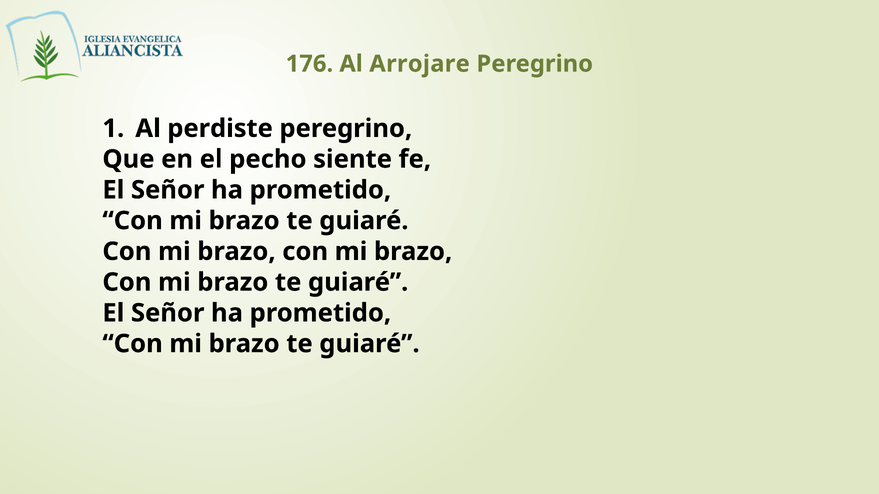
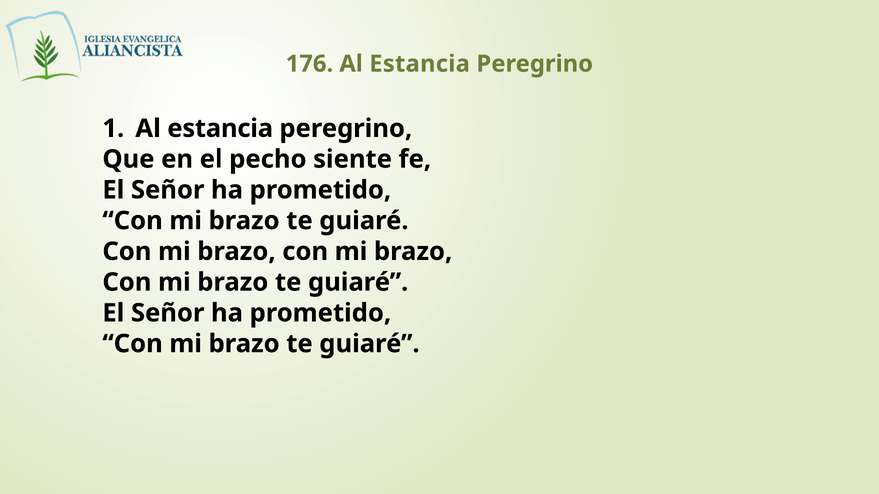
176 Al Arrojare: Arrojare -> Estancia
perdiste at (220, 129): perdiste -> estancia
